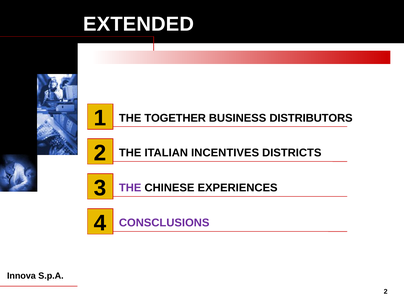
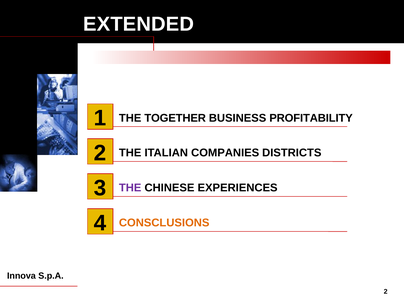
DISTRIBUTORS: DISTRIBUTORS -> PROFITABILITY
INCENTIVES: INCENTIVES -> COMPANIES
CONSCLUSIONS colour: purple -> orange
